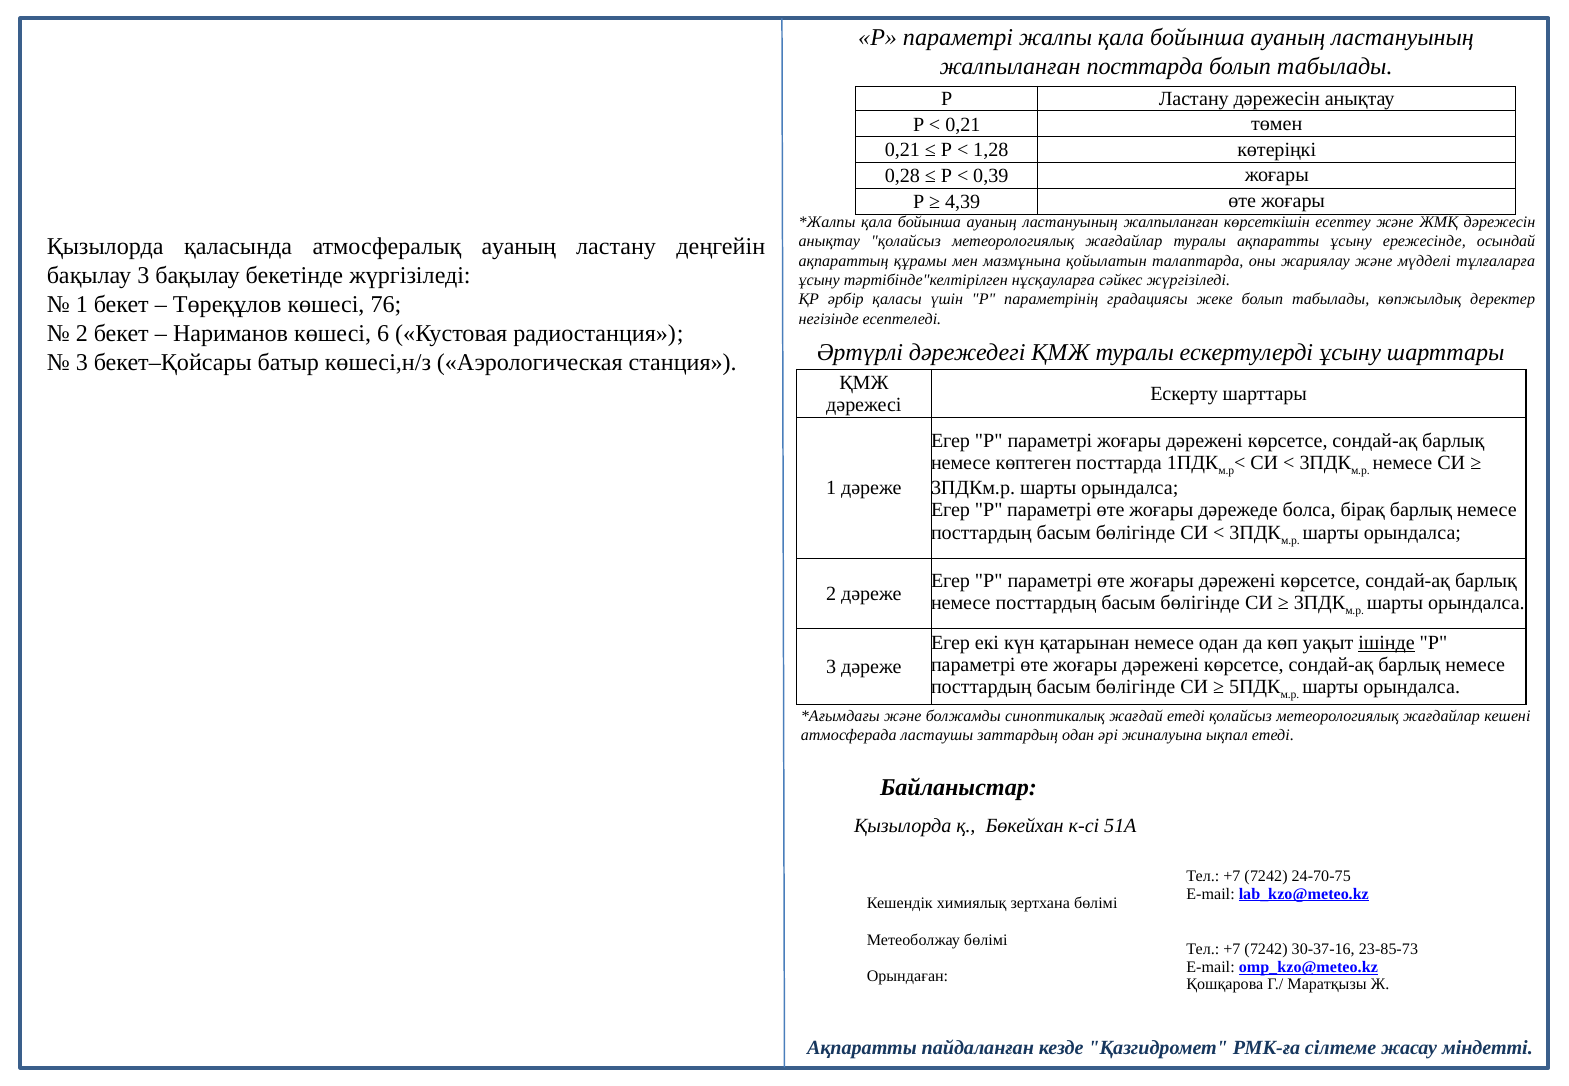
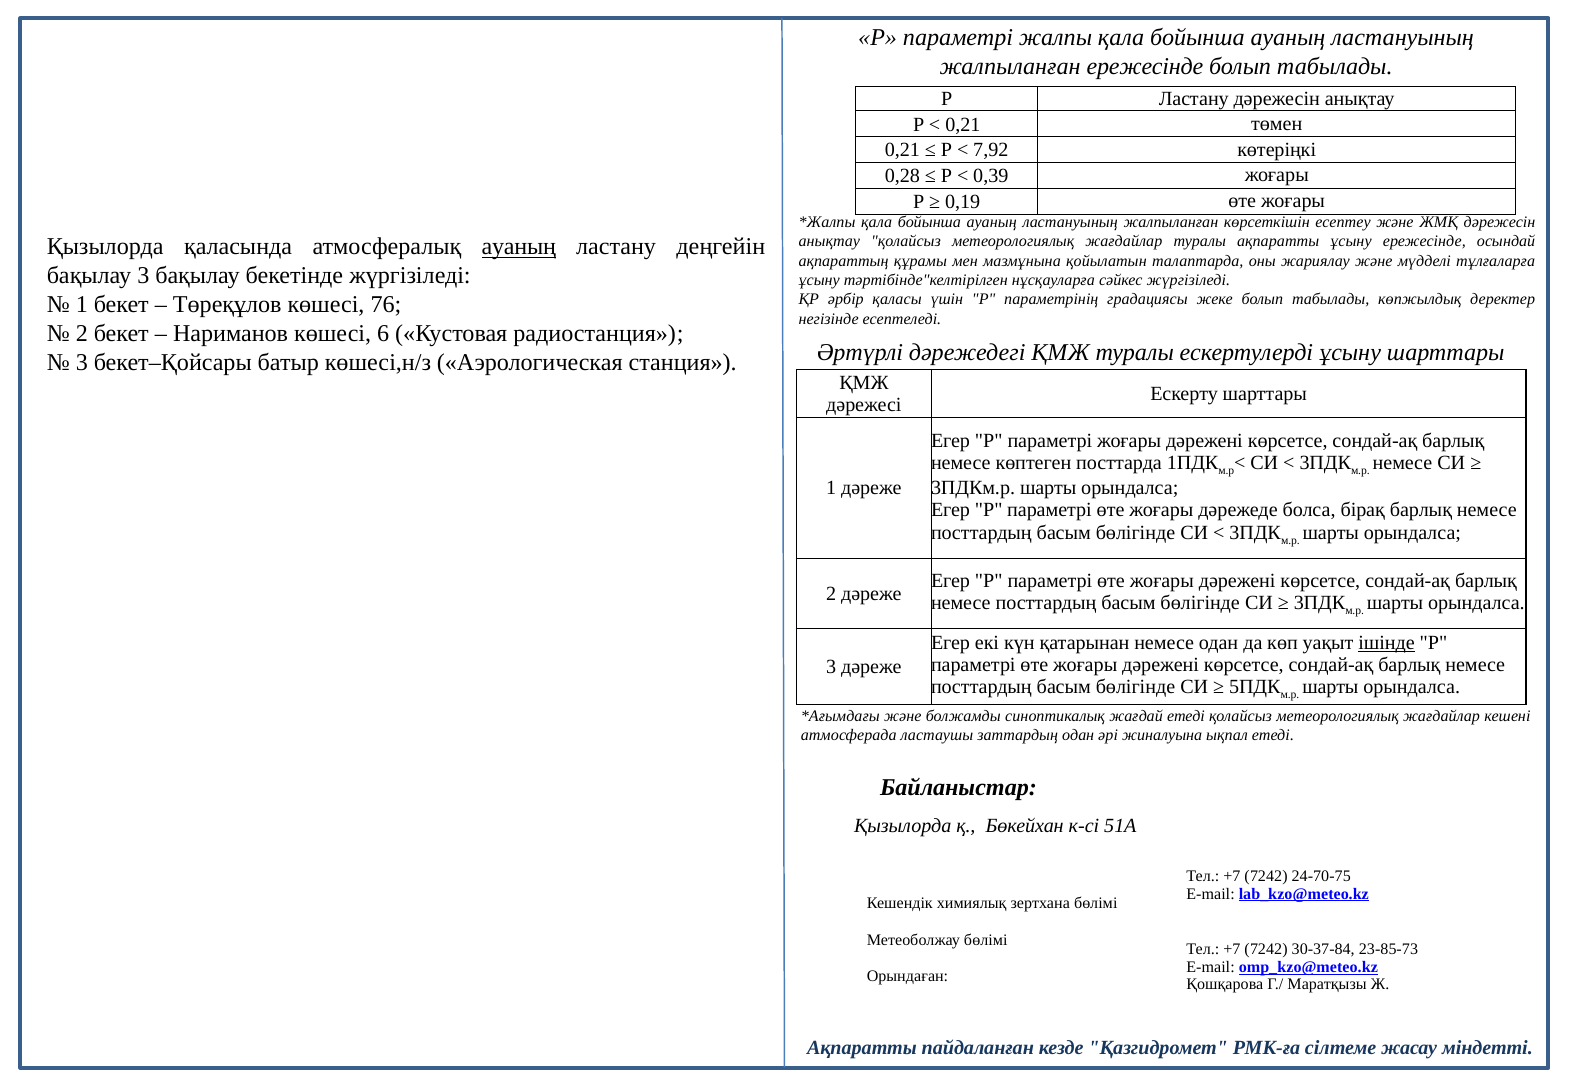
жалпыланған посттарда: посттарда -> ережесінде
1,28: 1,28 -> 7,92
4,39: 4,39 -> 0,19
ауаның at (519, 247) underline: none -> present
30-37-16: 30-37-16 -> 30-37-84
